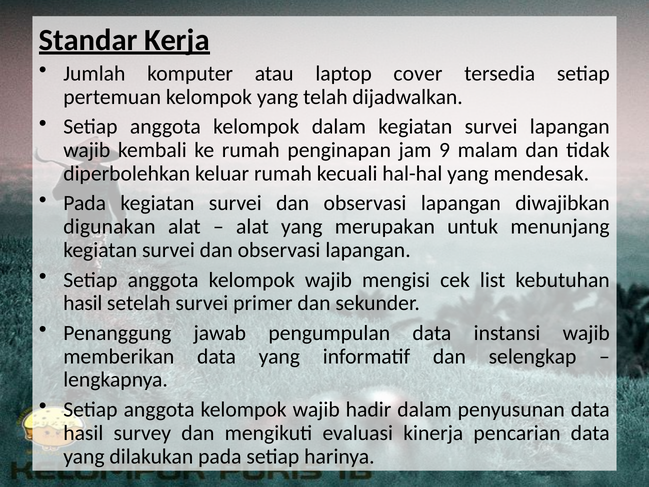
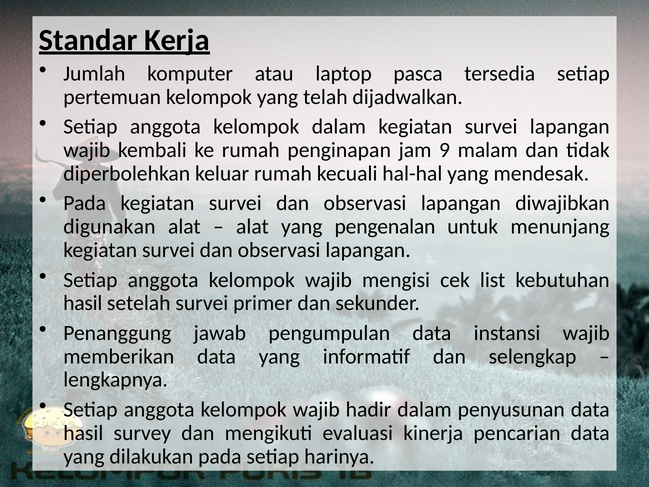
cover: cover -> pasca
merupakan: merupakan -> pengenalan
